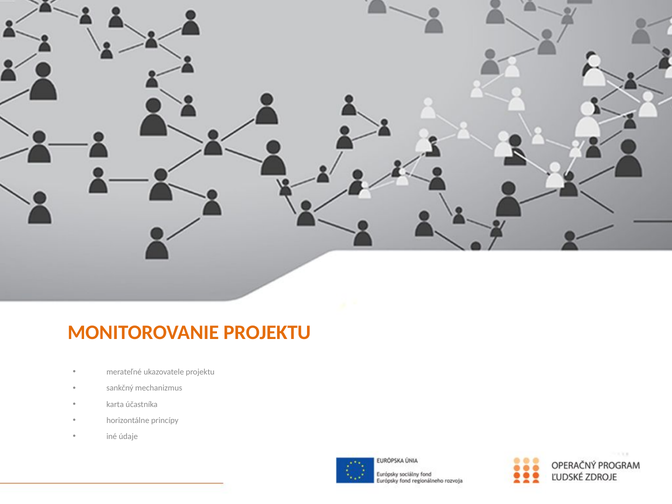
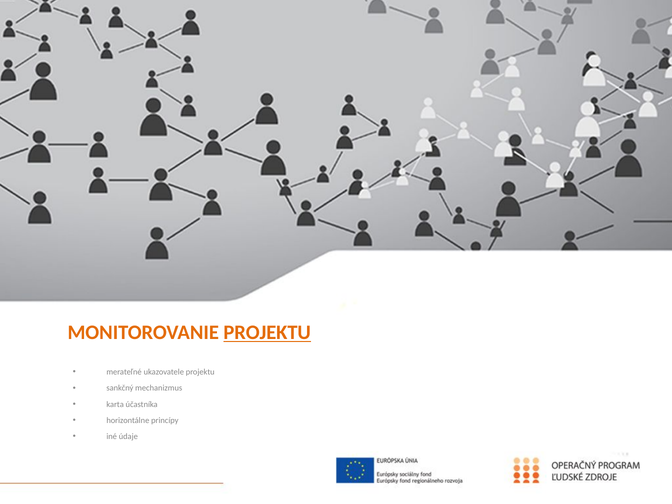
PROJEKTU at (267, 333) underline: none -> present
